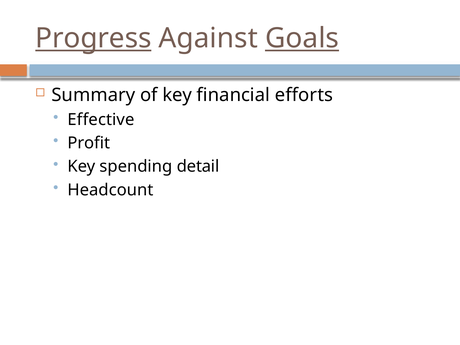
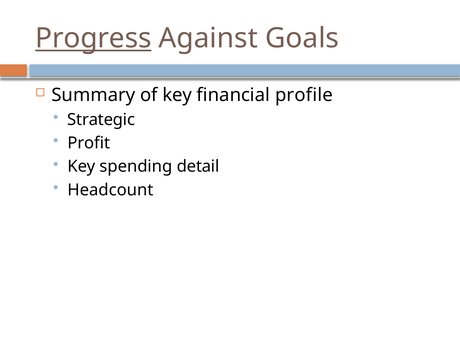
Goals underline: present -> none
efforts: efforts -> profile
Effective: Effective -> Strategic
